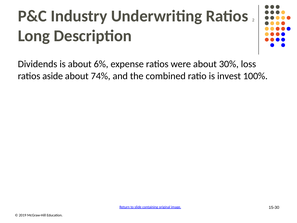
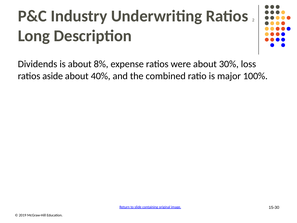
6%: 6% -> 8%
74%: 74% -> 40%
invest: invest -> major
